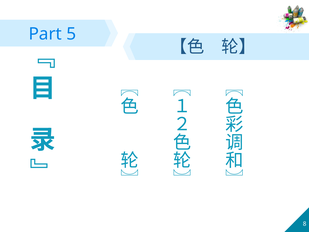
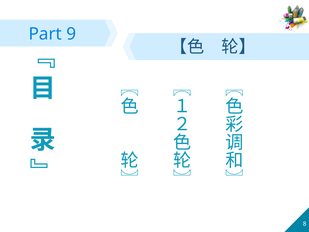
5: 5 -> 9
